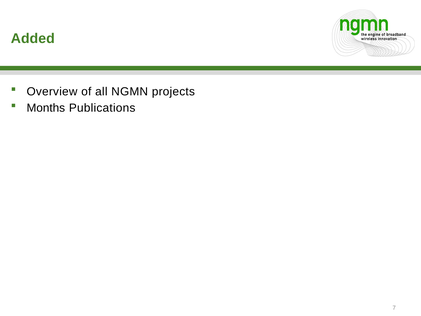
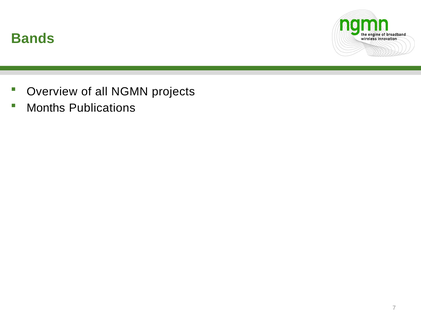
Added: Added -> Bands
